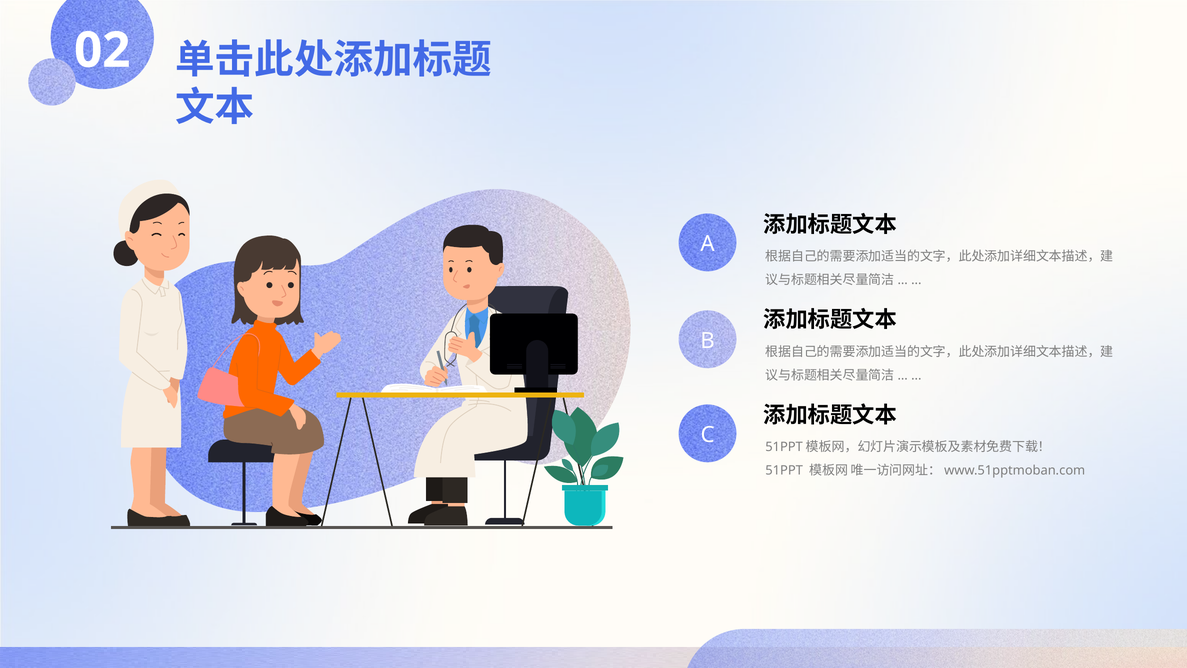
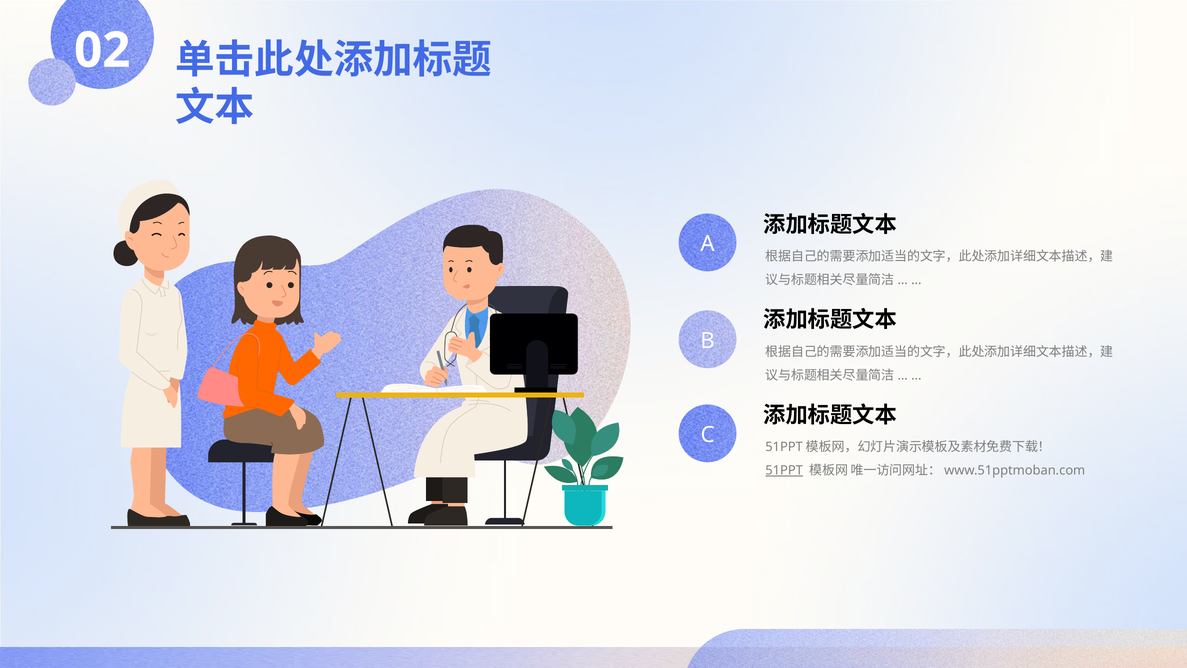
51PPT underline: none -> present
